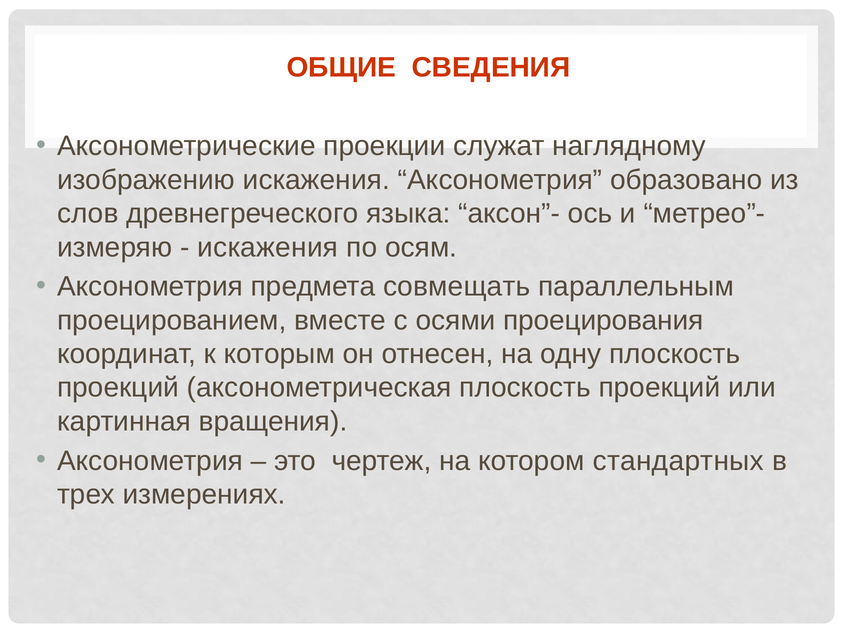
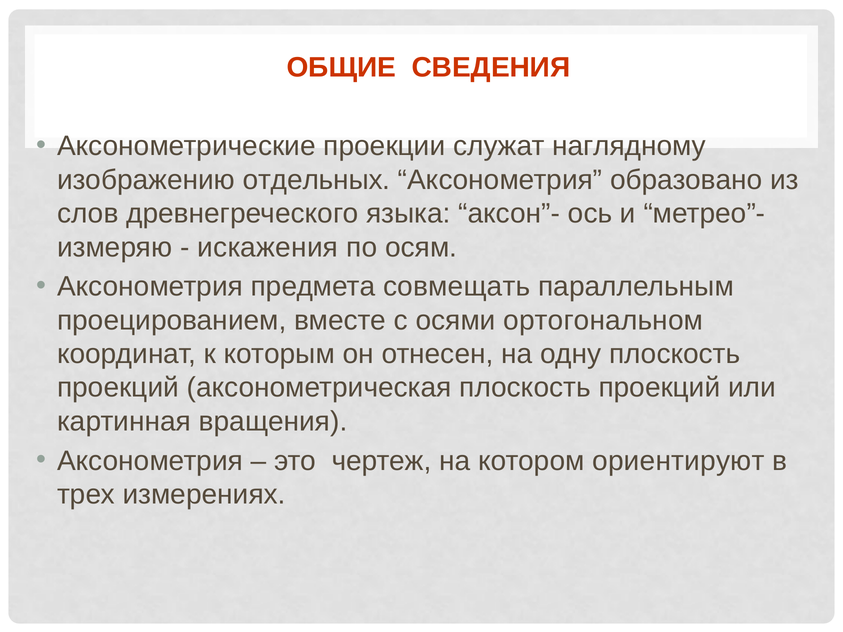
изображению искажения: искажения -> отдельных
проецирования: проецирования -> ортогональном
стандартных: стандартных -> ориентируют
